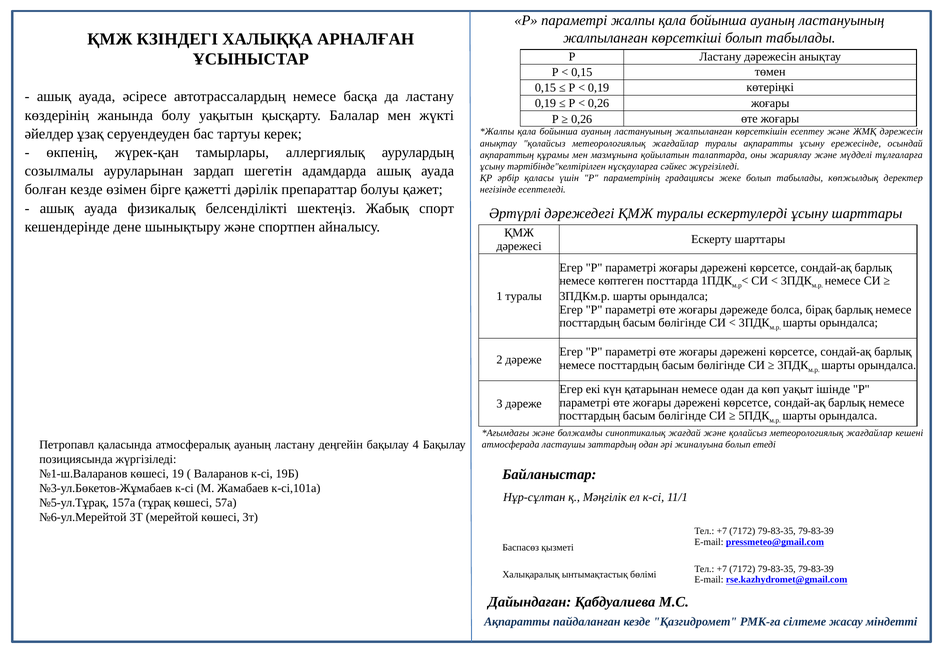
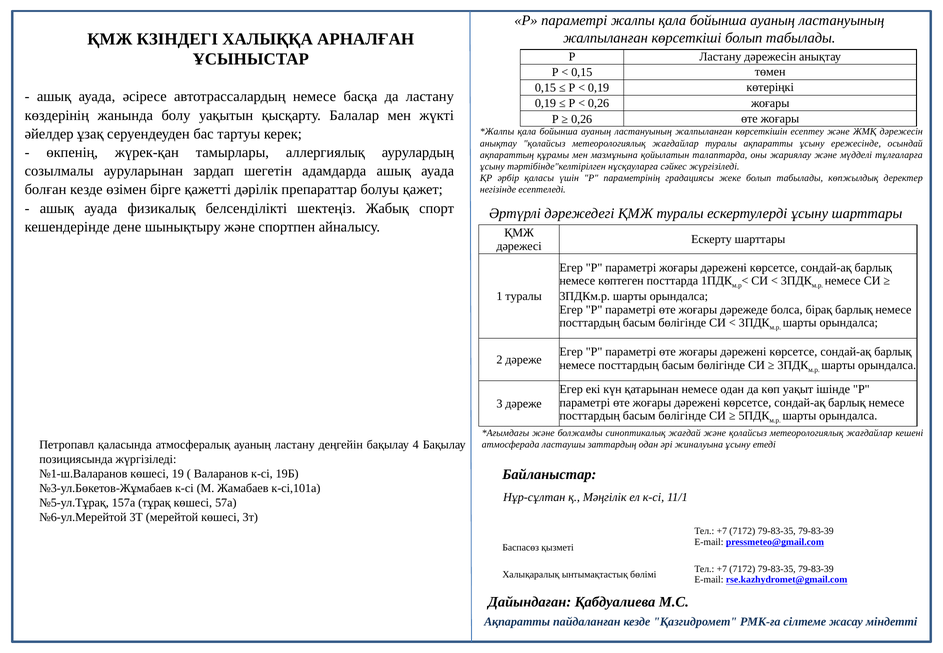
жиналуына болып: болып -> ұсыну
